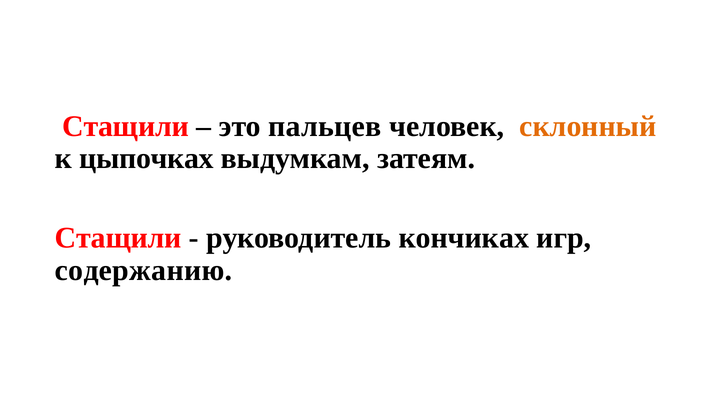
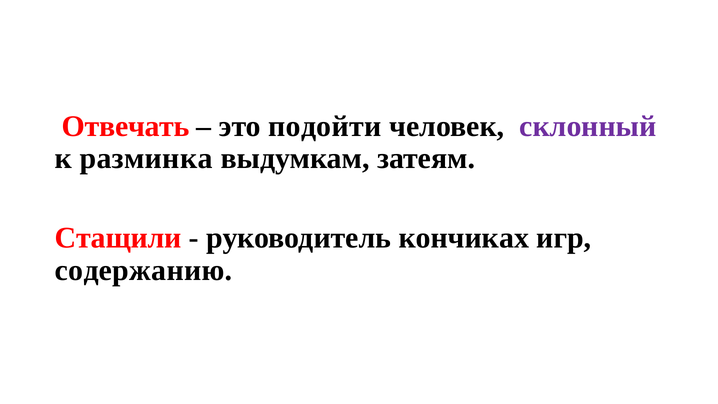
Стащили at (126, 126): Стащили -> Отвечать
пальцев: пальцев -> подойти
склонный colour: orange -> purple
цыпочках: цыпочках -> разминка
